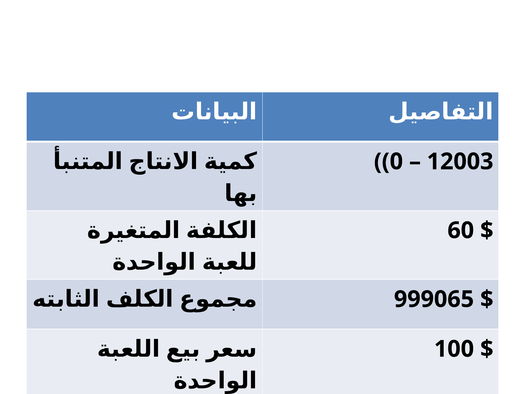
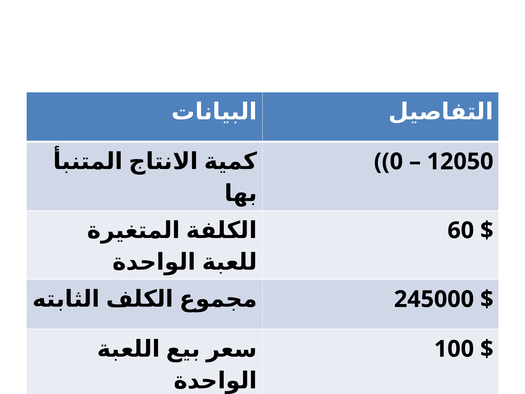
12003: 12003 -> 12050
999065: 999065 -> 245000
